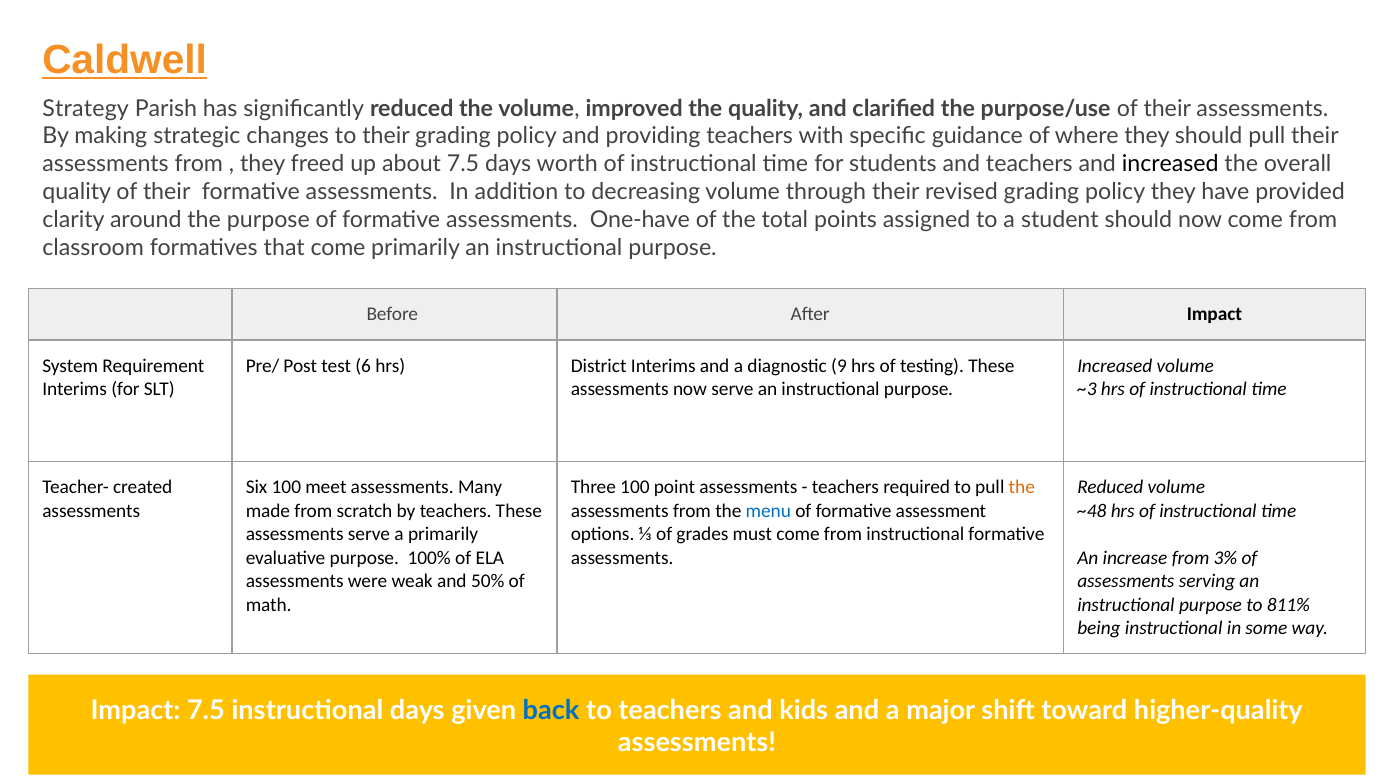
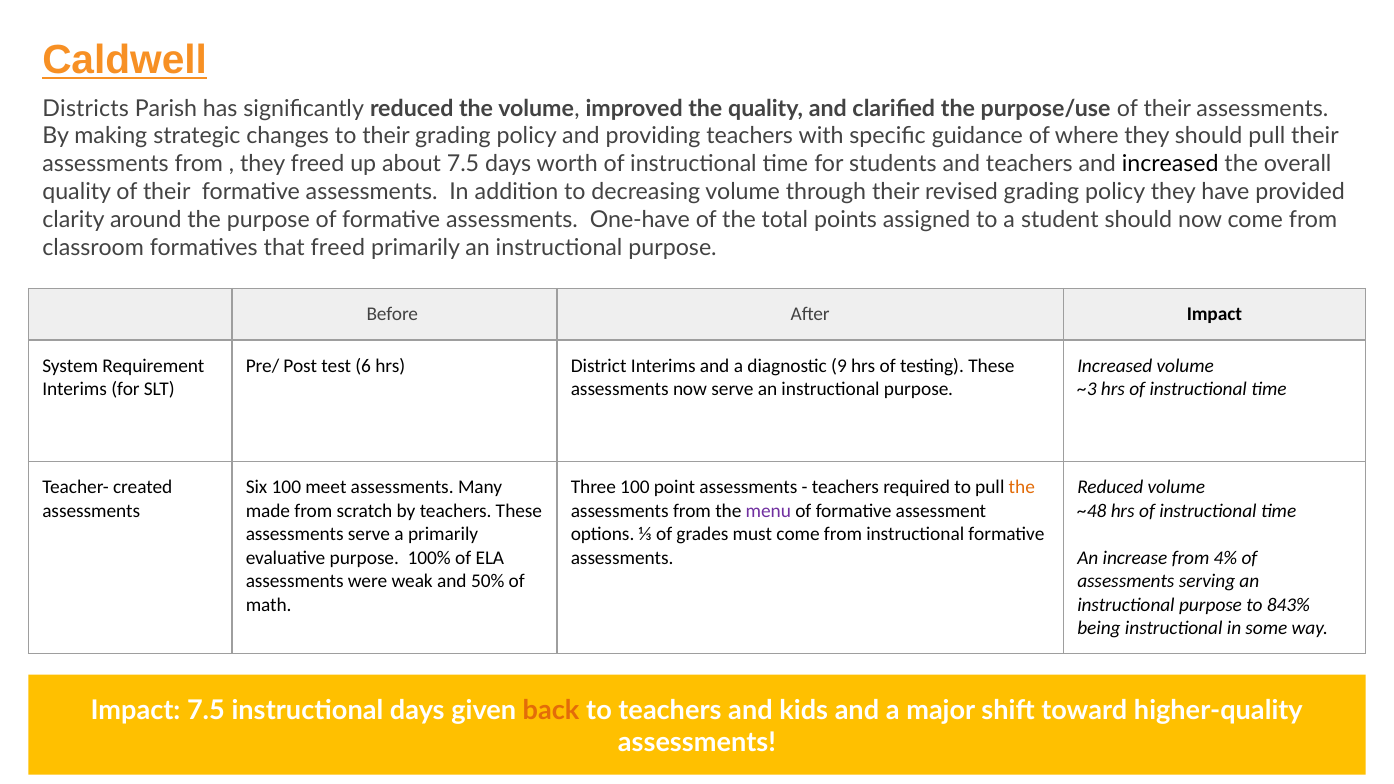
Strategy: Strategy -> Districts
that come: come -> freed
menu colour: blue -> purple
3%: 3% -> 4%
811%: 811% -> 843%
back colour: blue -> orange
